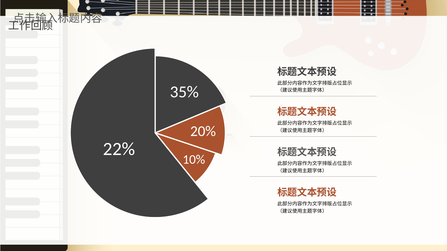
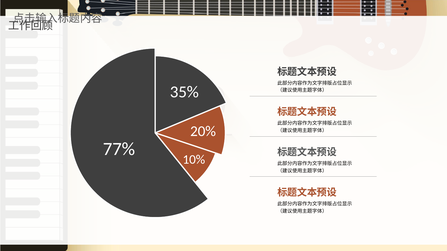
22%: 22% -> 77%
